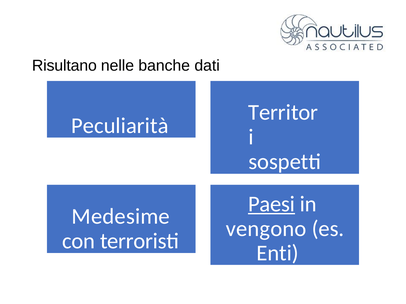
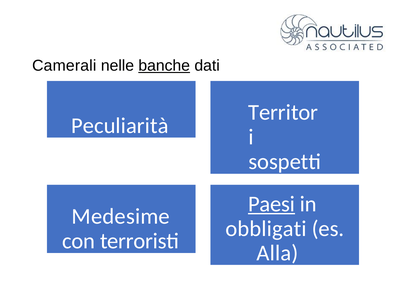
Risultano: Risultano -> Camerali
banche underline: none -> present
vengono: vengono -> obbligati
Enti: Enti -> Alla
